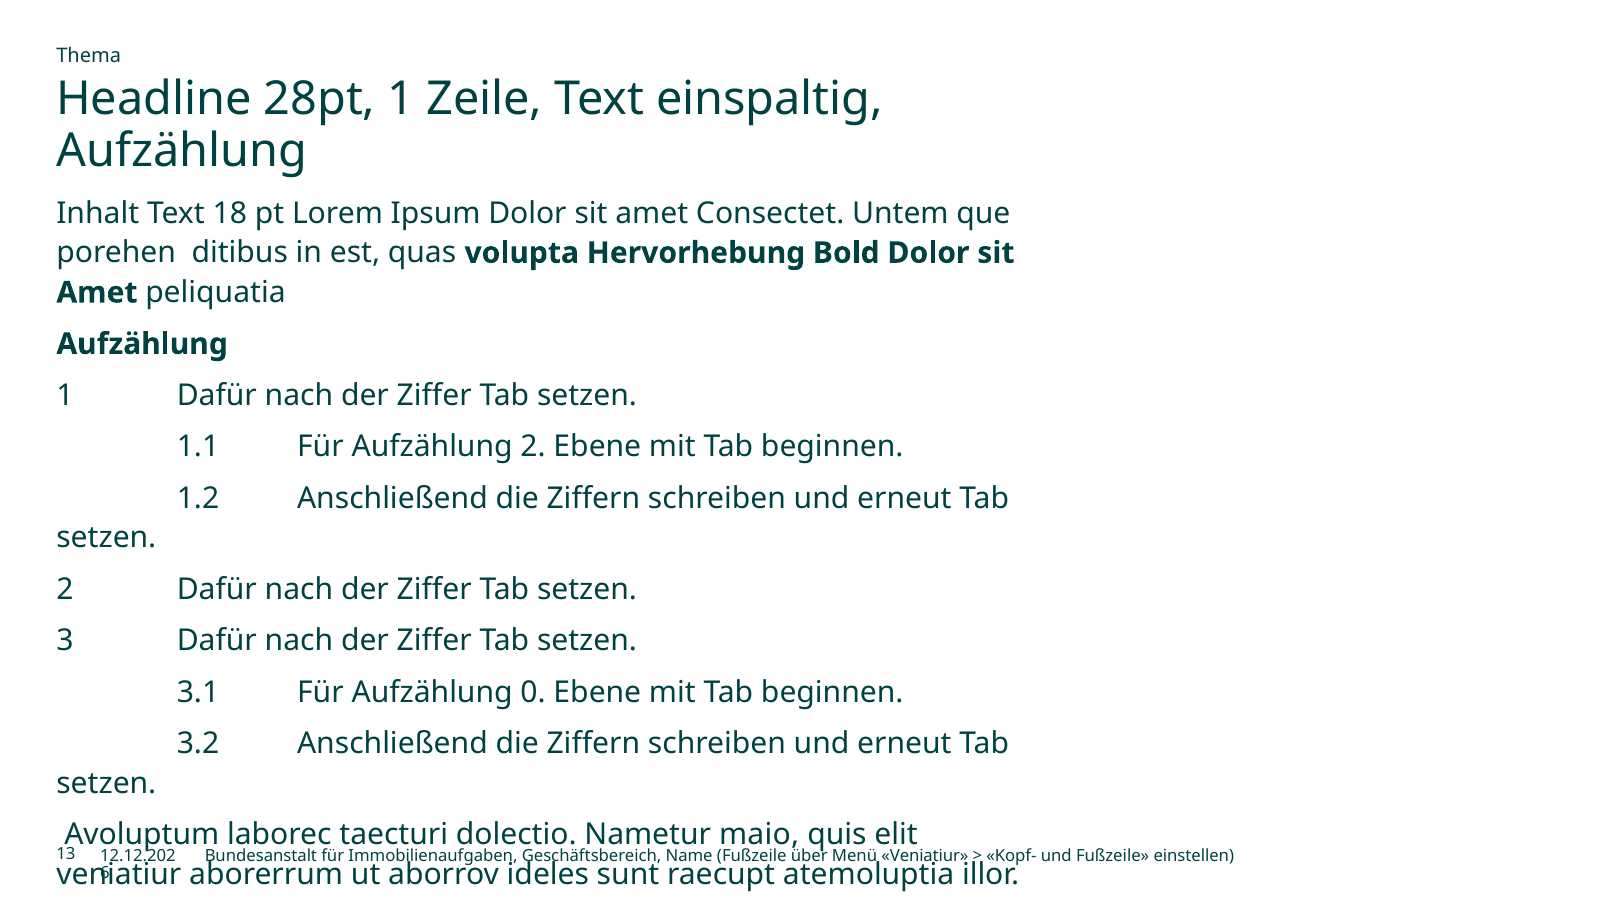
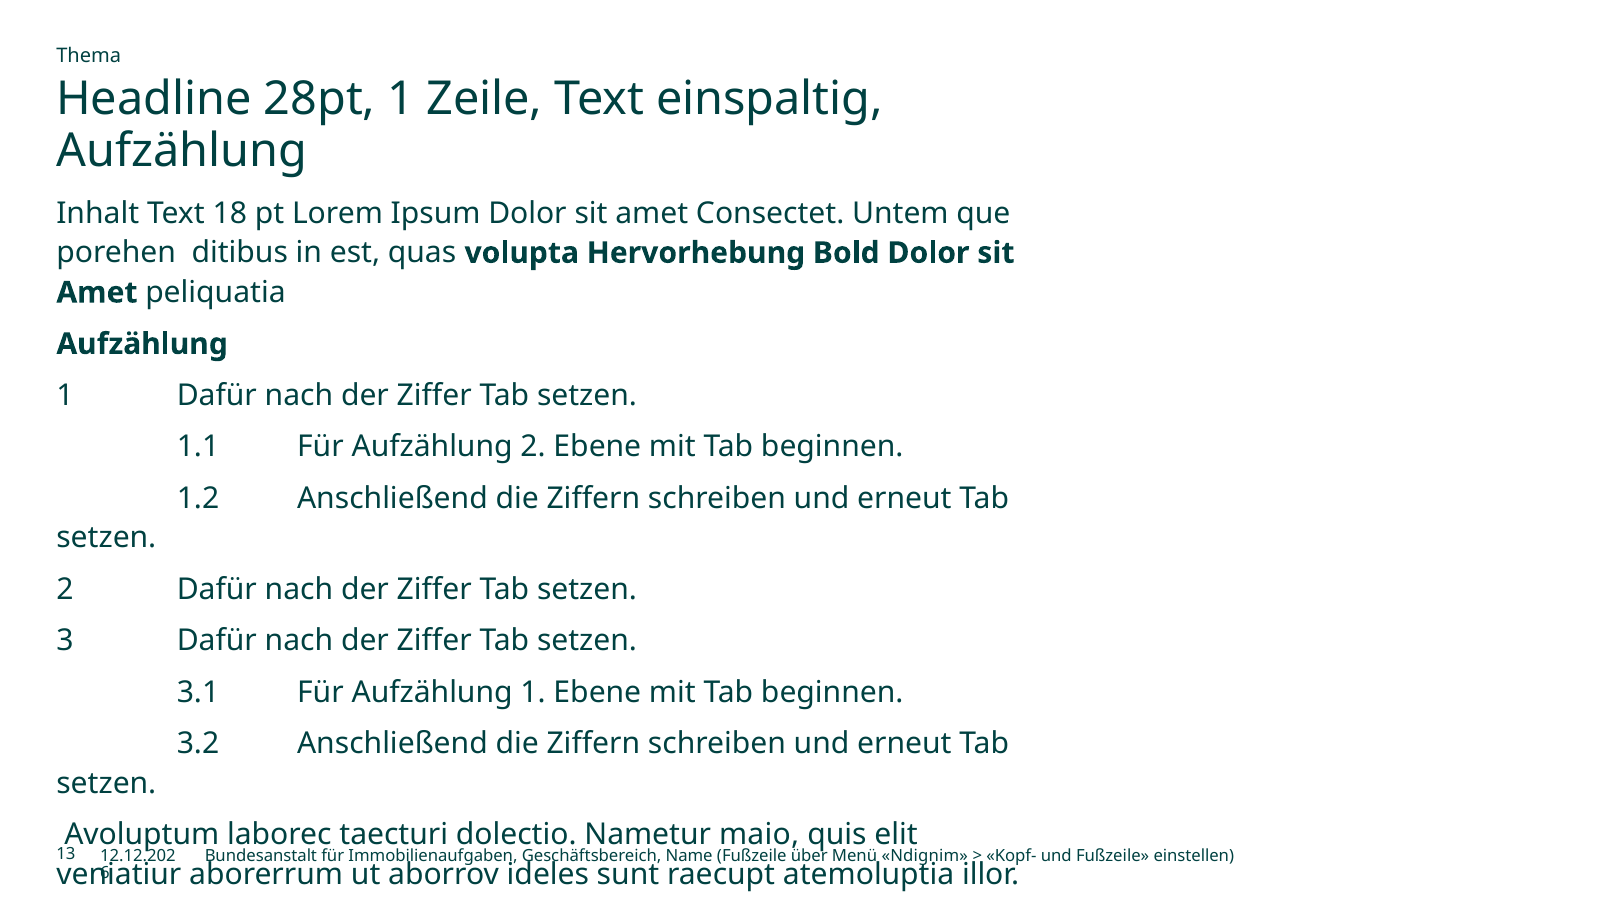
Für Aufzählung 0: 0 -> 1
Menü Veniatiur: Veniatiur -> Ndignim
